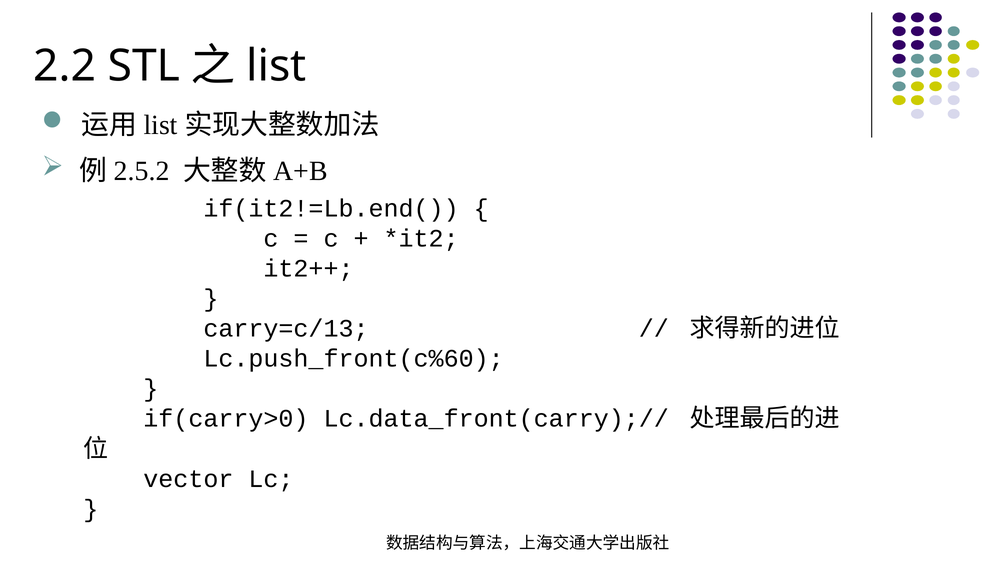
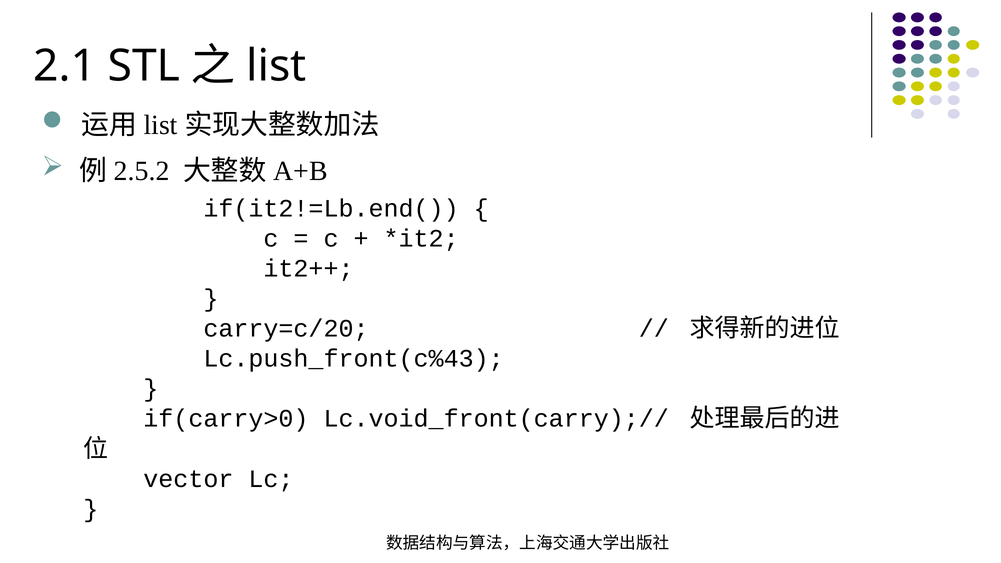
2.2: 2.2 -> 2.1
carry=c/13: carry=c/13 -> carry=c/20
Lc.push_front(c%60: Lc.push_front(c%60 -> Lc.push_front(c%43
Lc.data_front(carry);//: Lc.data_front(carry);// -> Lc.void_front(carry);//
